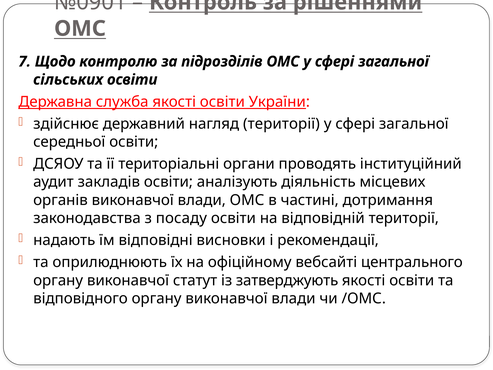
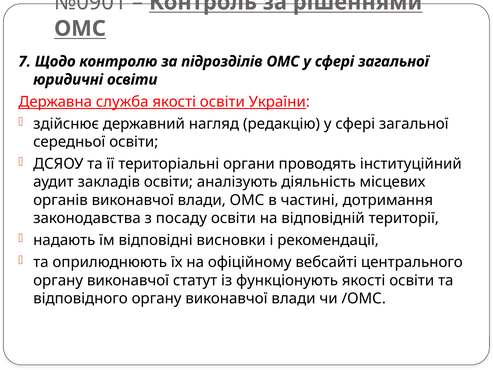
сільських: сільських -> юридичні
нагляд території: території -> редакцію
затверджують: затверджують -> функціонують
